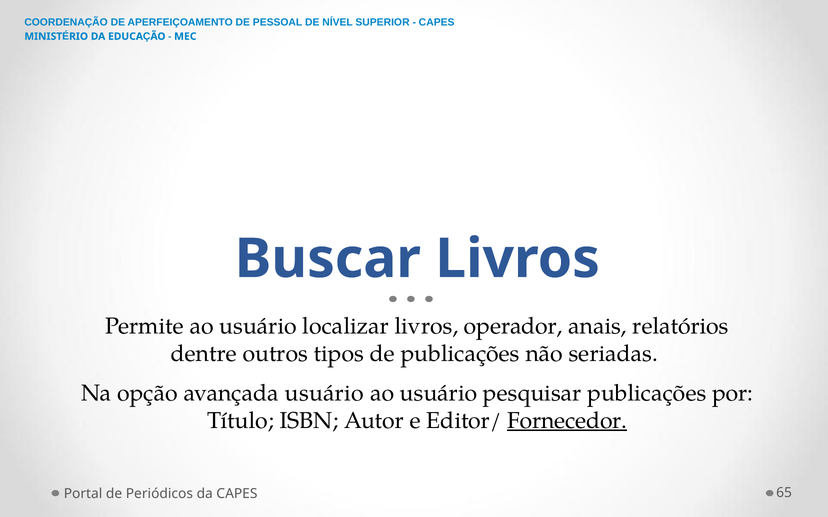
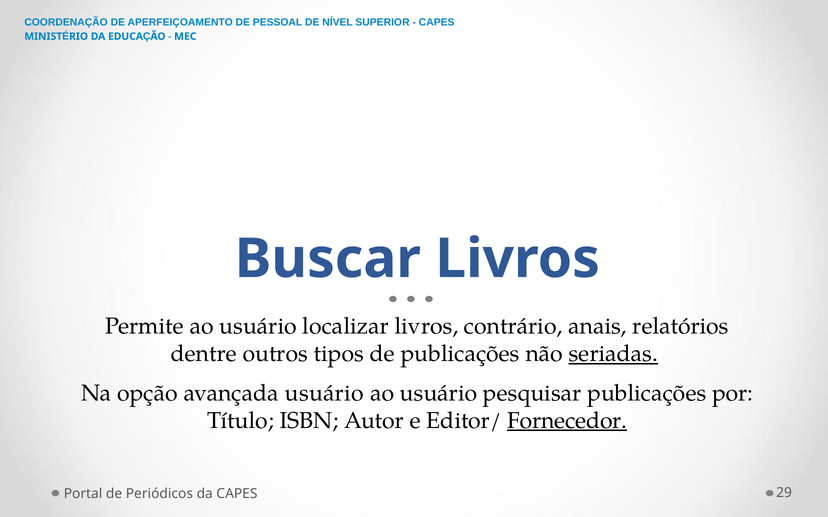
operador: operador -> contrário
seriadas underline: none -> present
65: 65 -> 29
